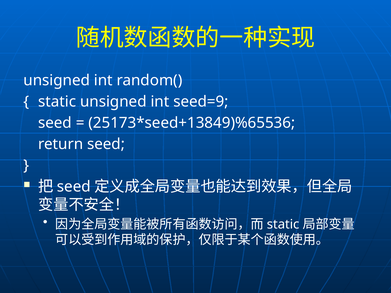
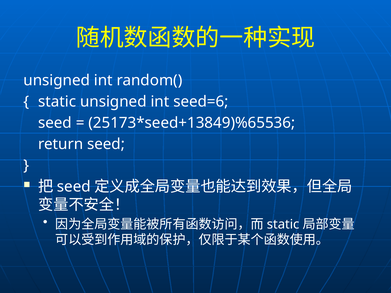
seed=9: seed=9 -> seed=6
